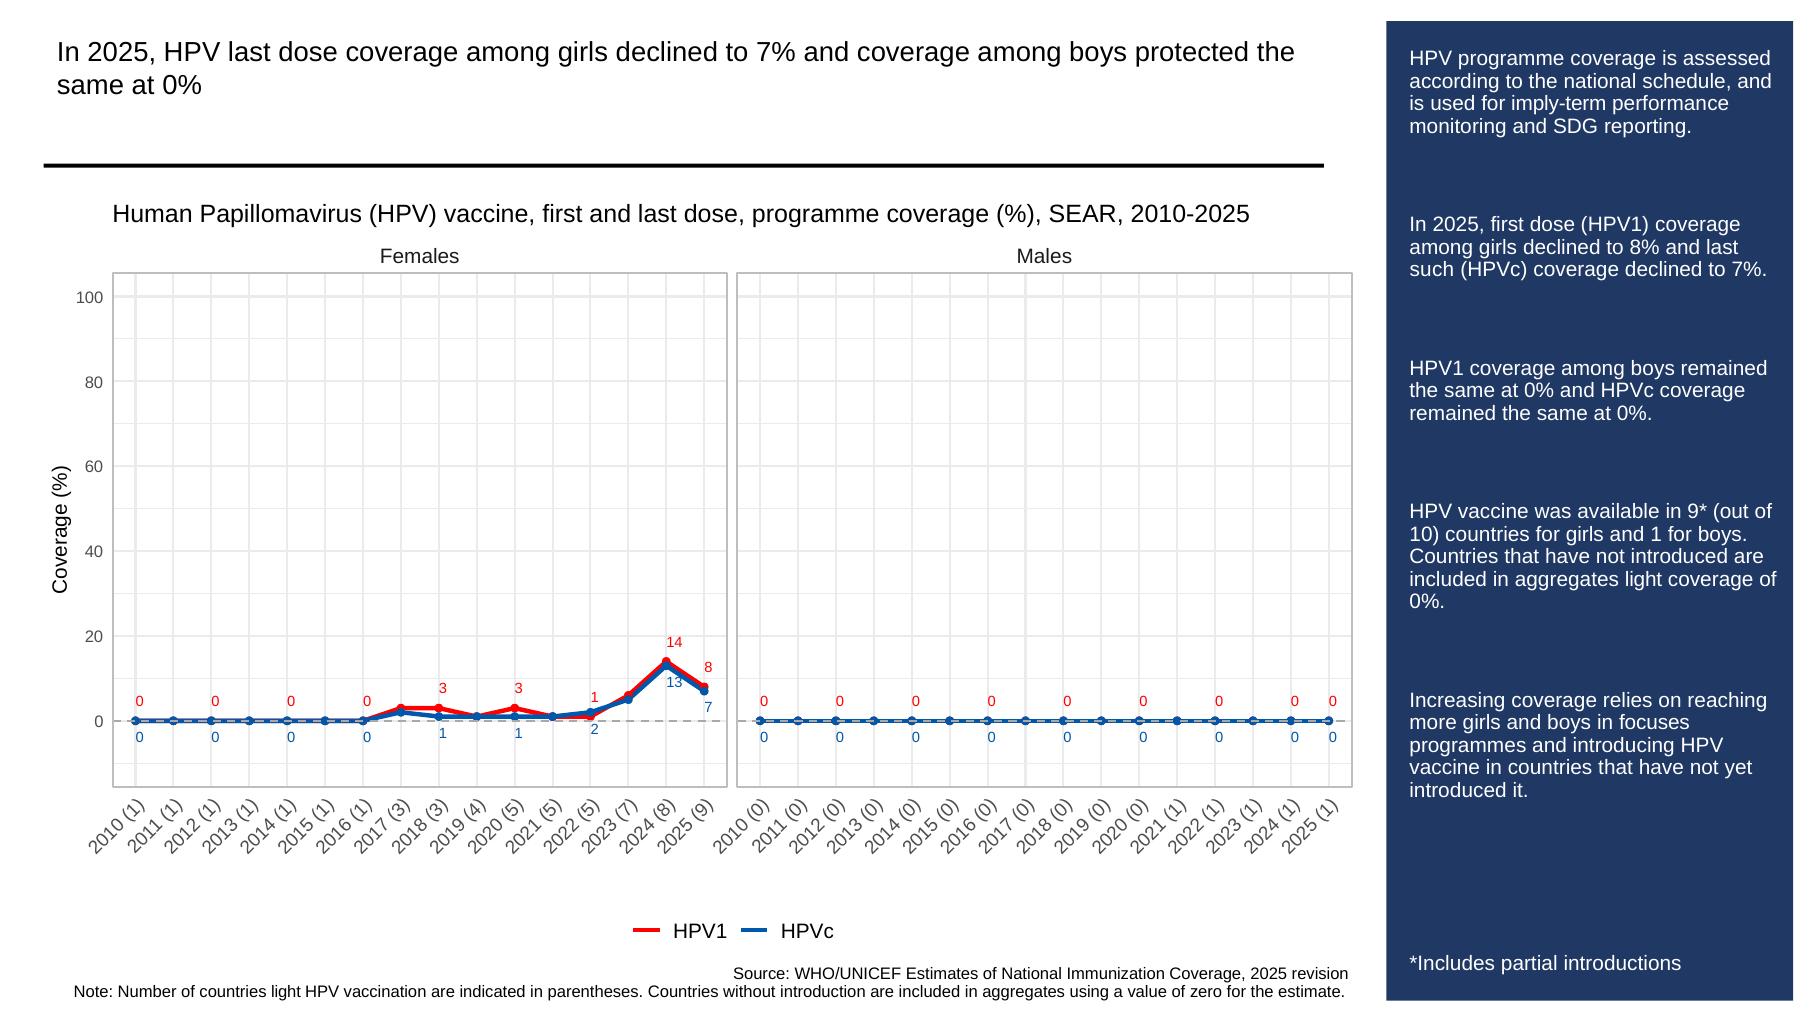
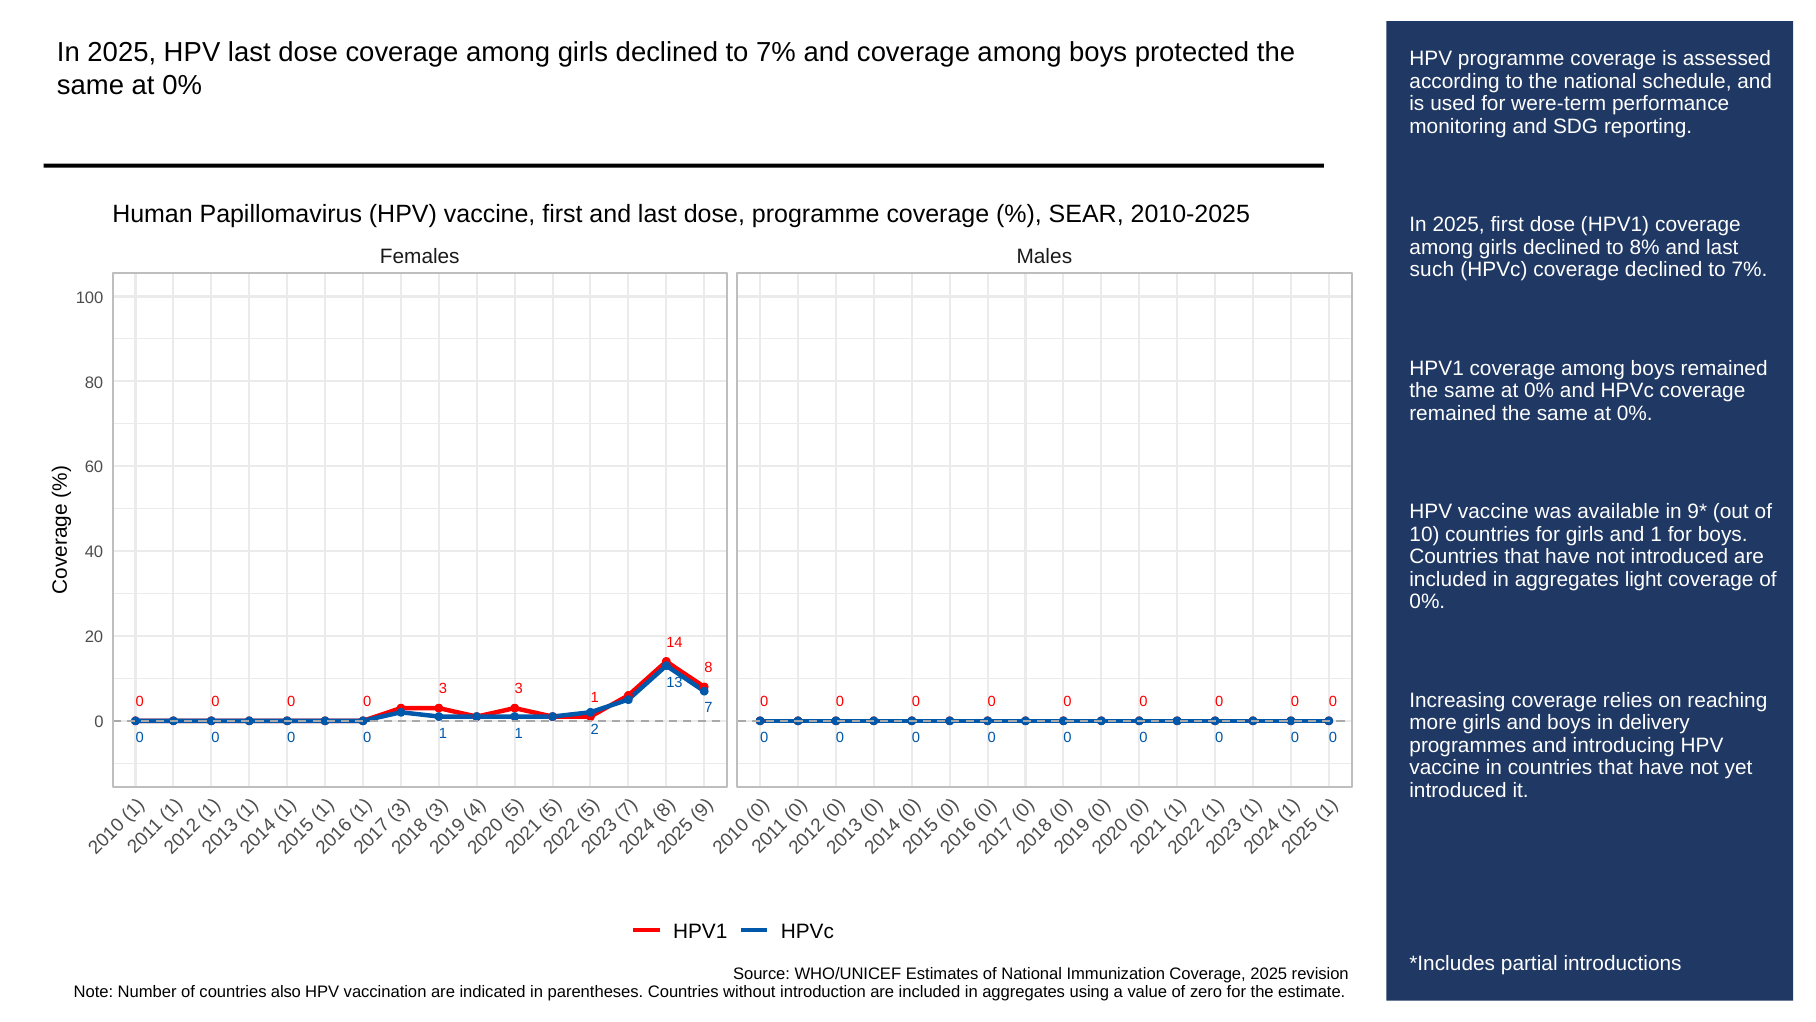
imply-term: imply-term -> were-term
focuses: focuses -> delivery
countries light: light -> also
